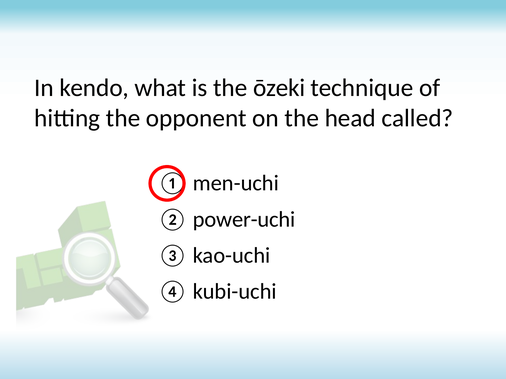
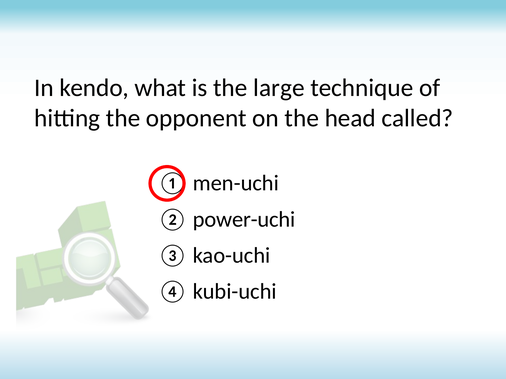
ōzeki: ōzeki -> large
